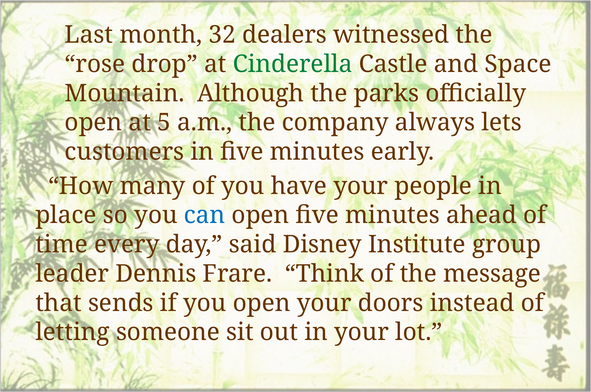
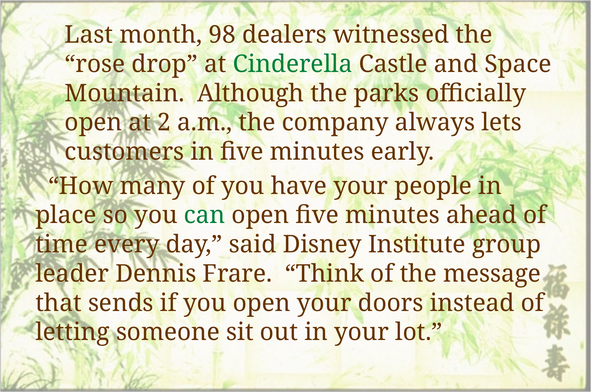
32: 32 -> 98
5: 5 -> 2
can colour: blue -> green
